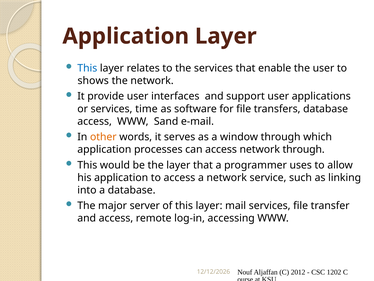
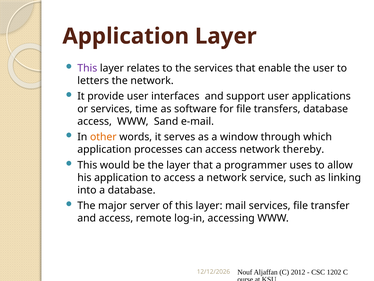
This at (87, 68) colour: blue -> purple
shows: shows -> letters
network through: through -> thereby
